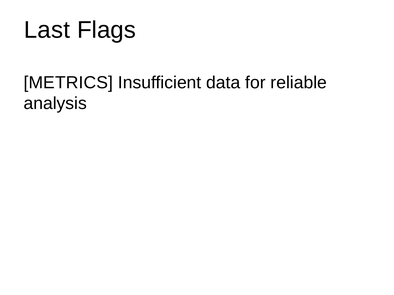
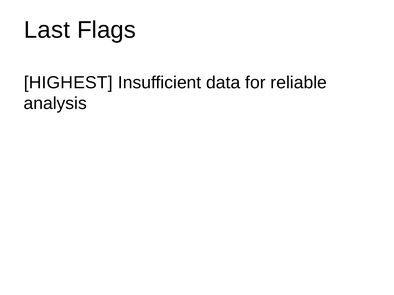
METRICS: METRICS -> HIGHEST
